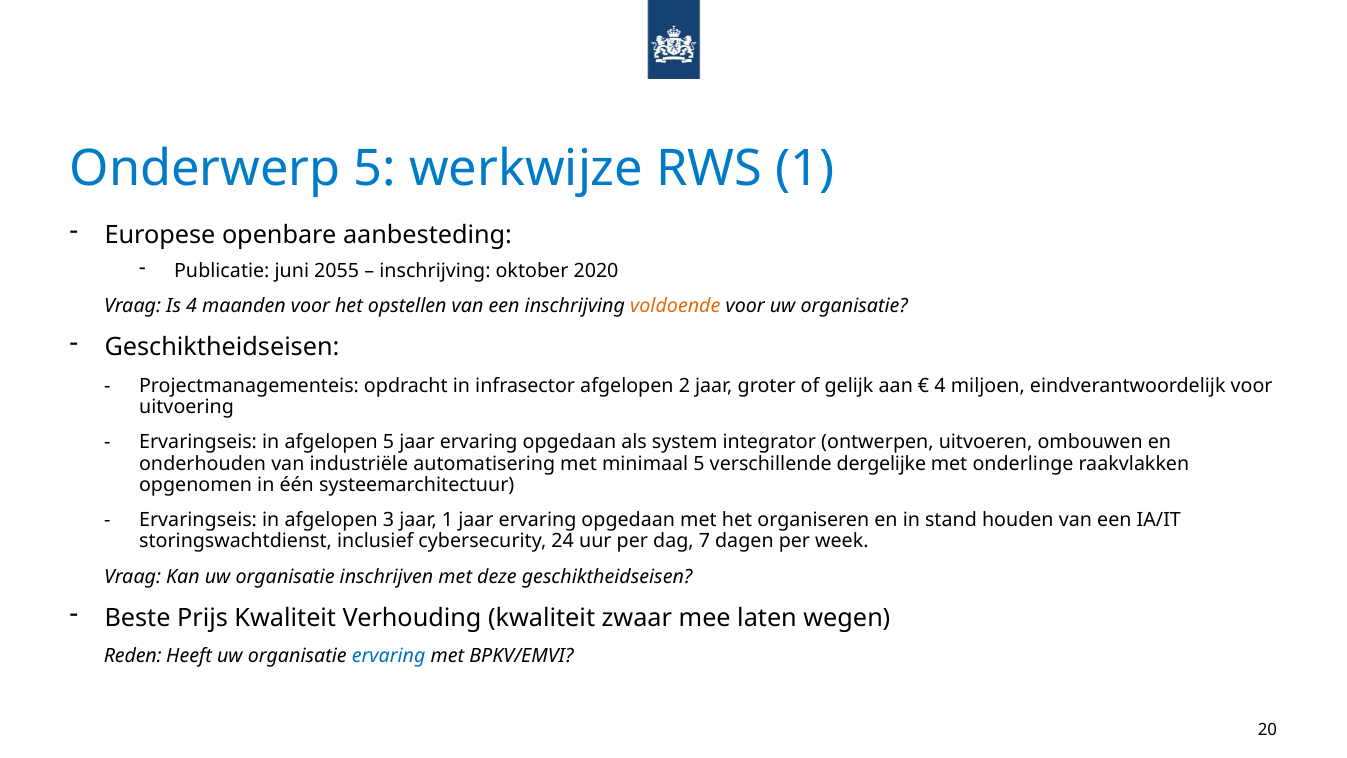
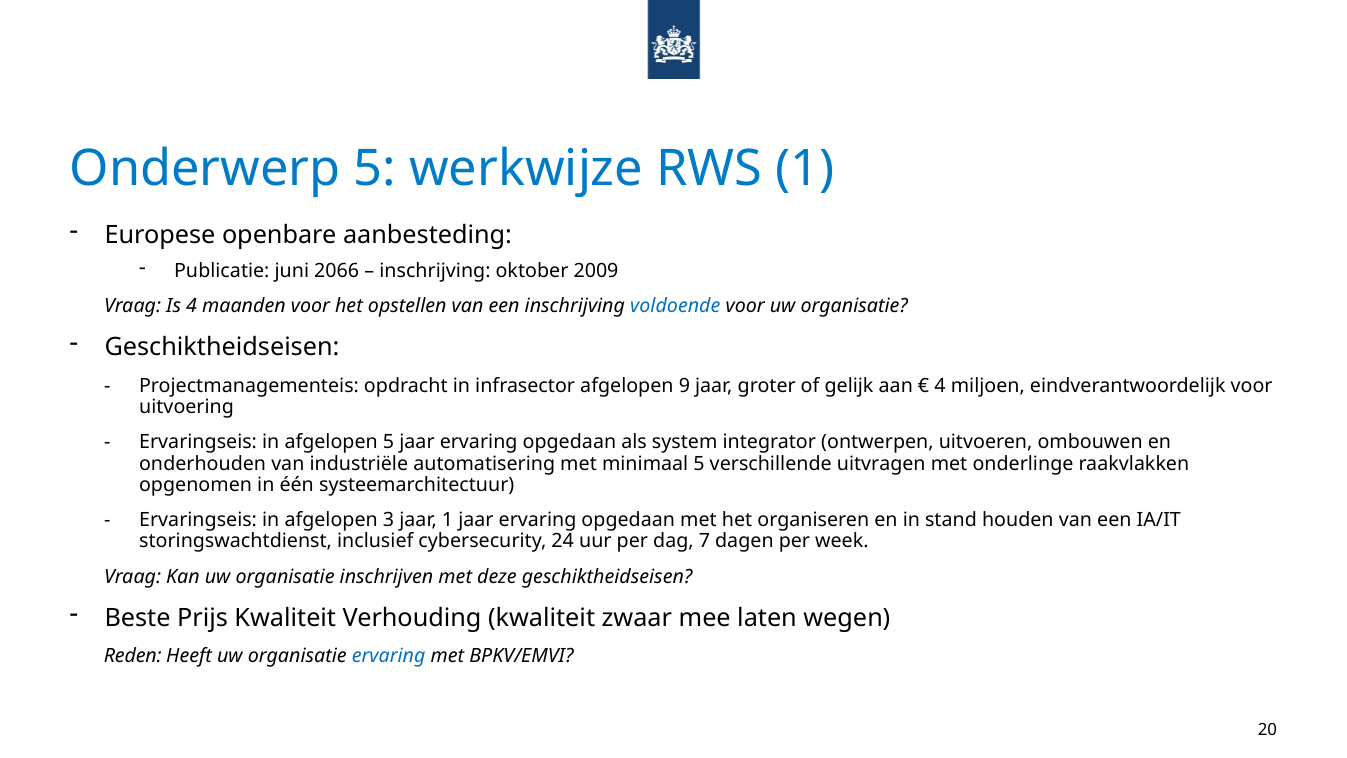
2055: 2055 -> 2066
2020: 2020 -> 2009
voldoende colour: orange -> blue
2: 2 -> 9
dergelijke: dergelijke -> uitvragen
